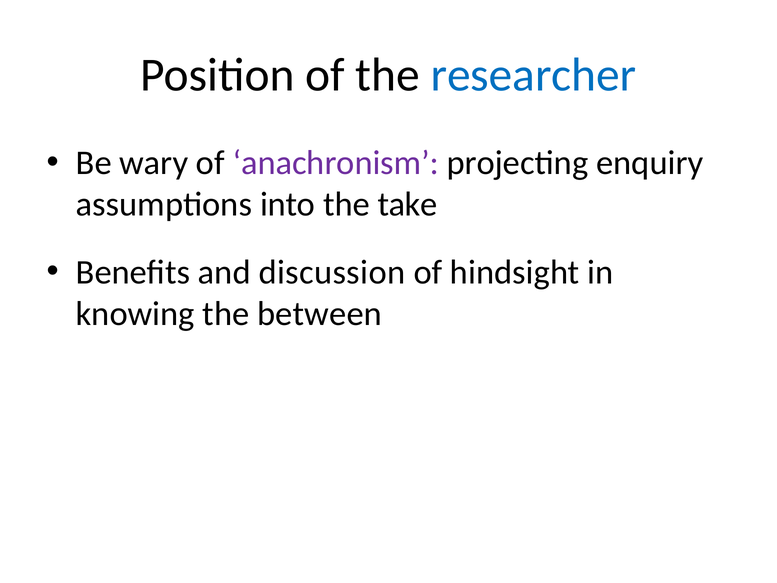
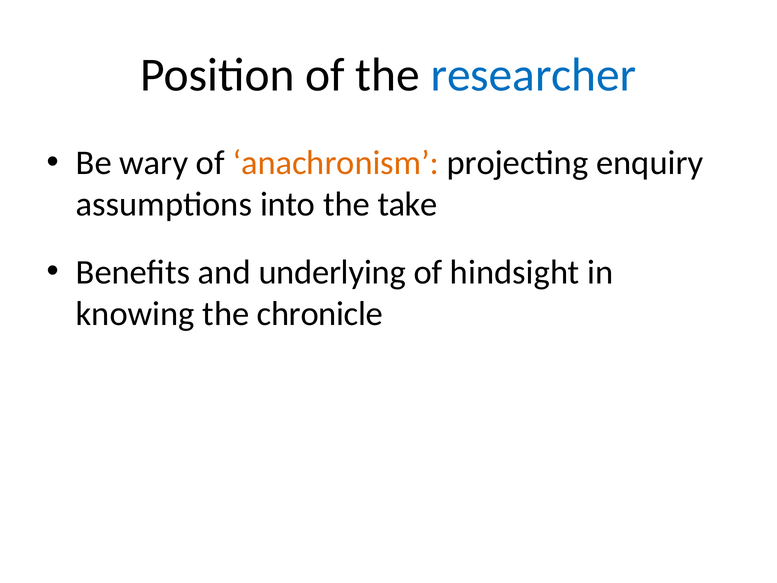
anachronism colour: purple -> orange
discussion: discussion -> underlying
between: between -> chronicle
